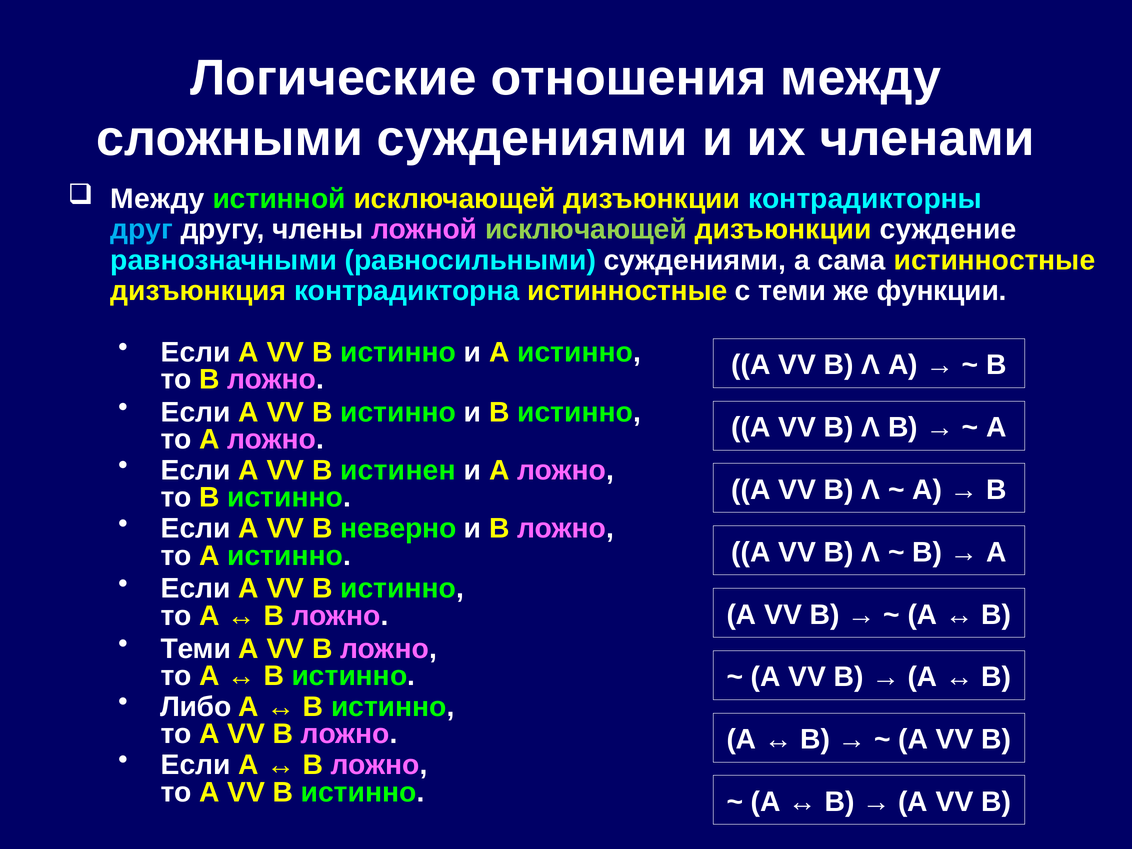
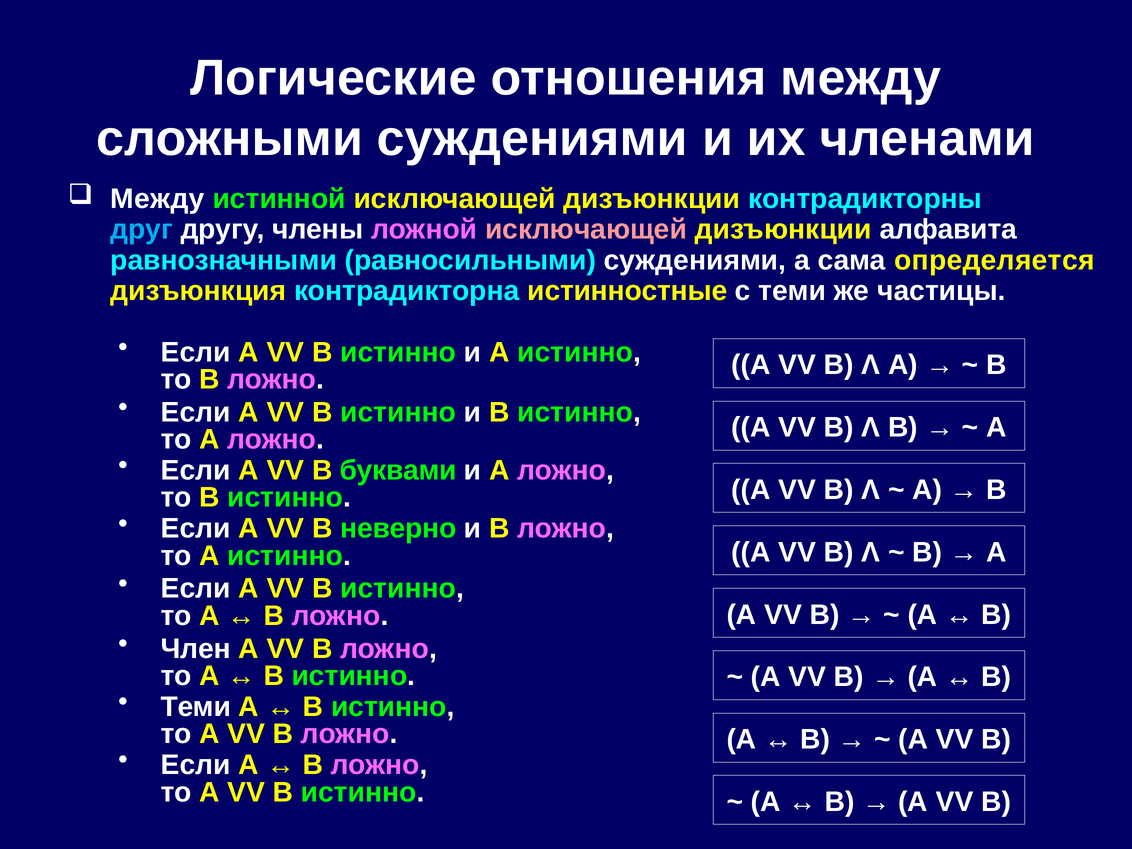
исключающей at (586, 230) colour: light green -> pink
суждение: суждение -> алфавита
сама истинностные: истинностные -> определяется
функции: функции -> частицы
истинен: истинен -> буквами
Теми at (196, 649): Теми -> Член
Либо at (196, 707): Либо -> Теми
